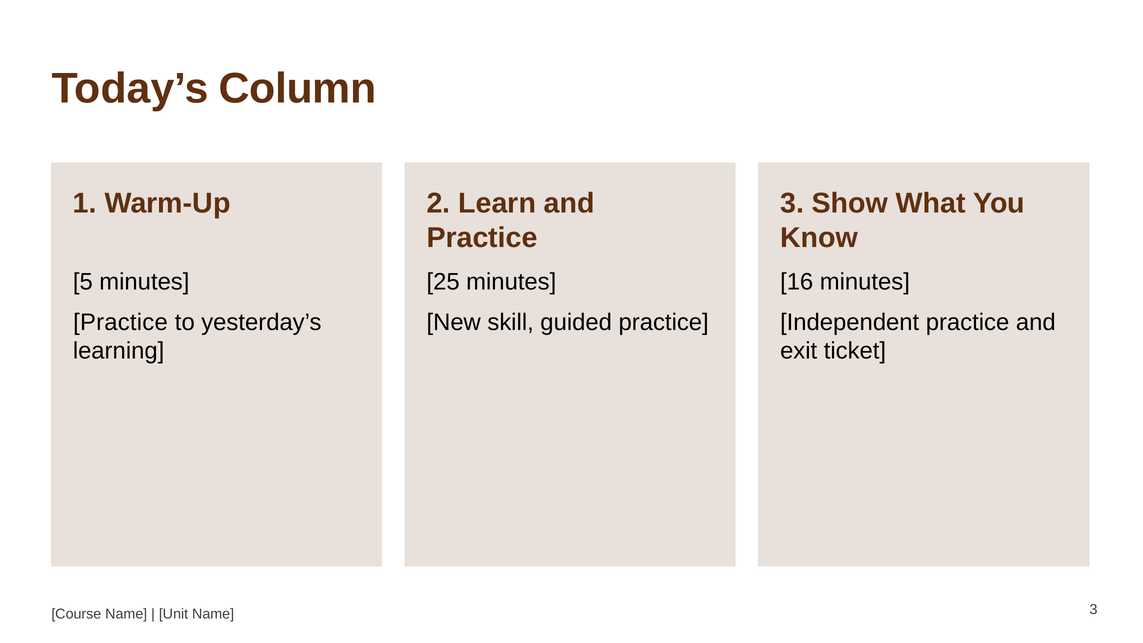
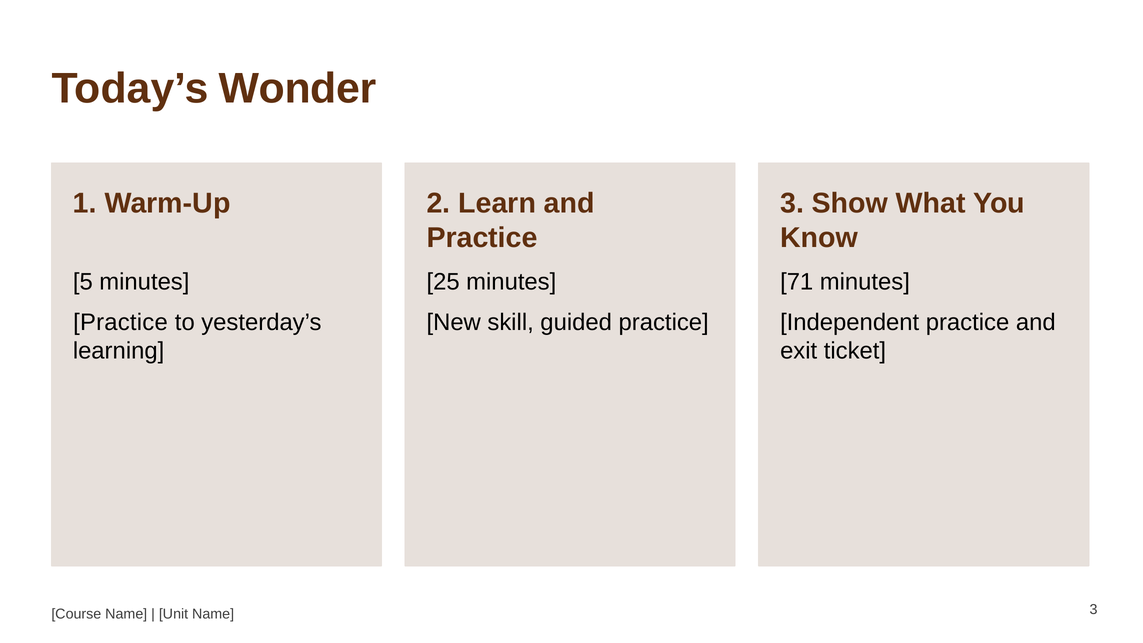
Column: Column -> Wonder
16: 16 -> 71
